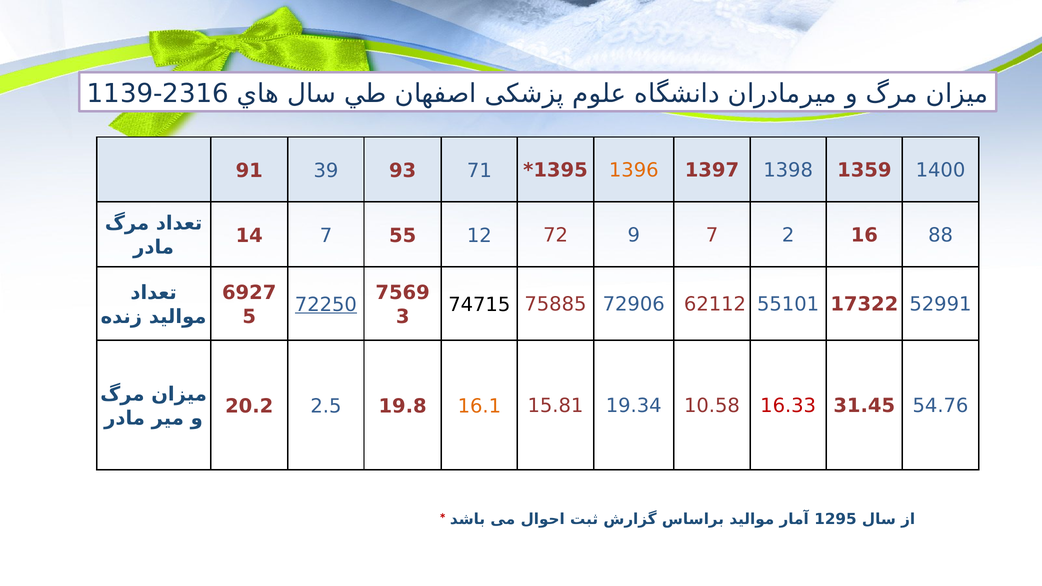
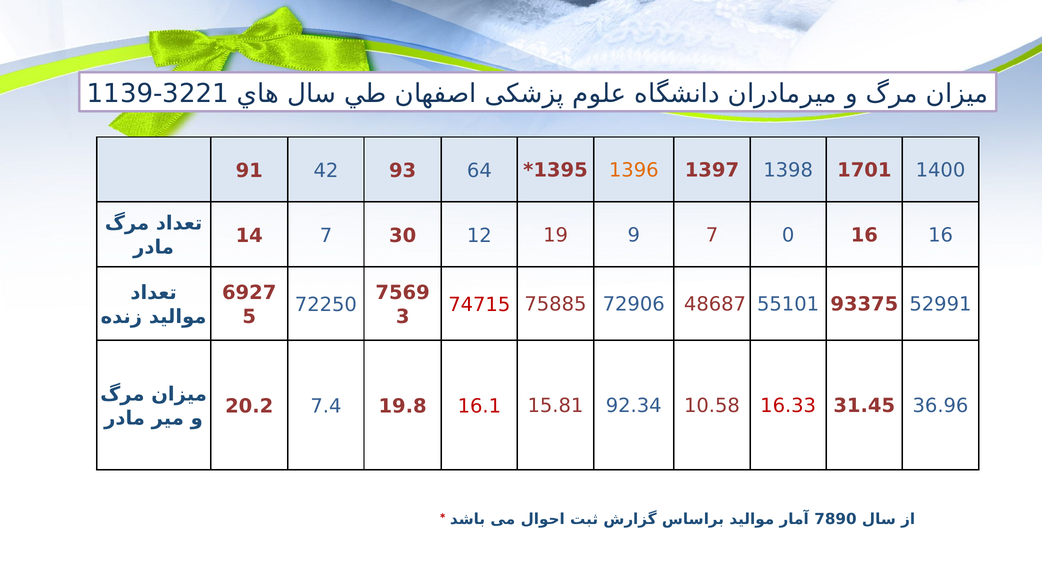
2316: 2316 -> 3221
1359: 1359 -> 1701
39: 39 -> 42
71: 71 -> 64
55: 55 -> 30
72: 72 -> 19
2: 2 -> 0
16 88: 88 -> 16
72250 underline: present -> none
74715 colour: black -> red
62112: 62112 -> 48687
17322: 17322 -> 93375
2.5: 2.5 -> 7.4
16.1 colour: orange -> red
19.34: 19.34 -> 92.34
54.76: 54.76 -> 36.96
1295: 1295 -> 7890
